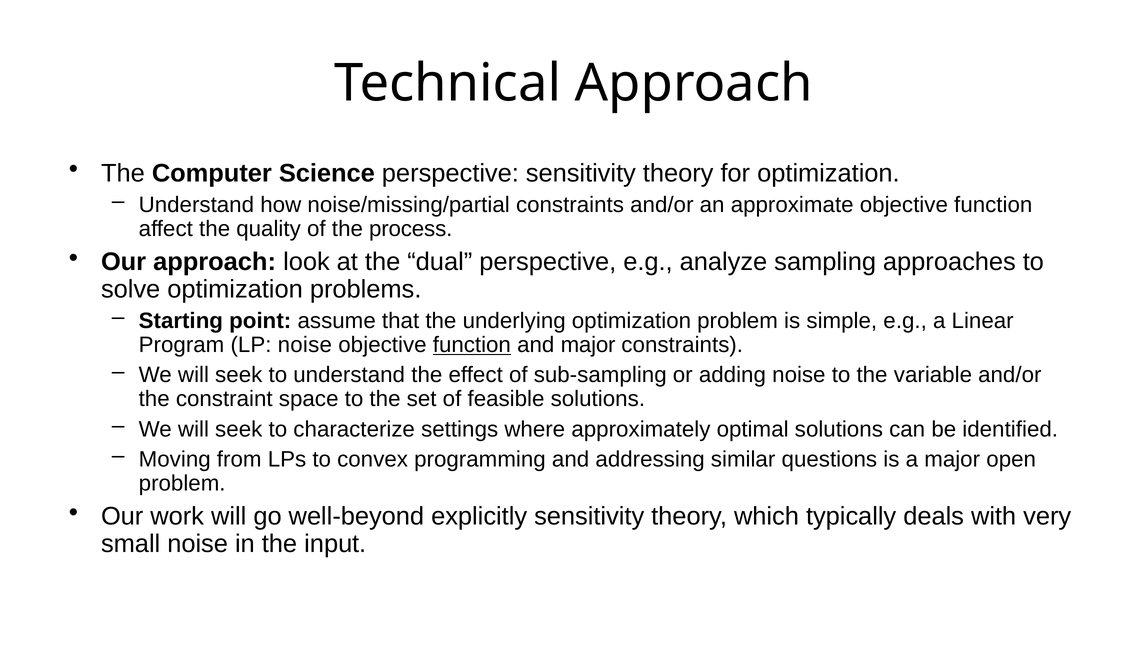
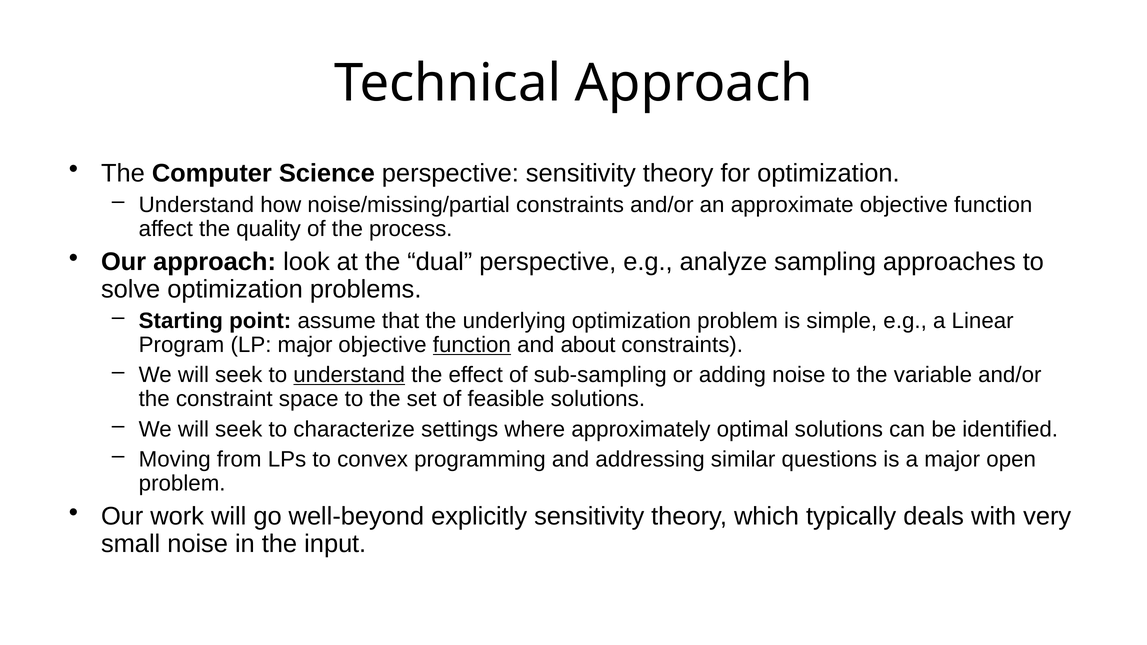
LP noise: noise -> major
and major: major -> about
understand at (349, 375) underline: none -> present
